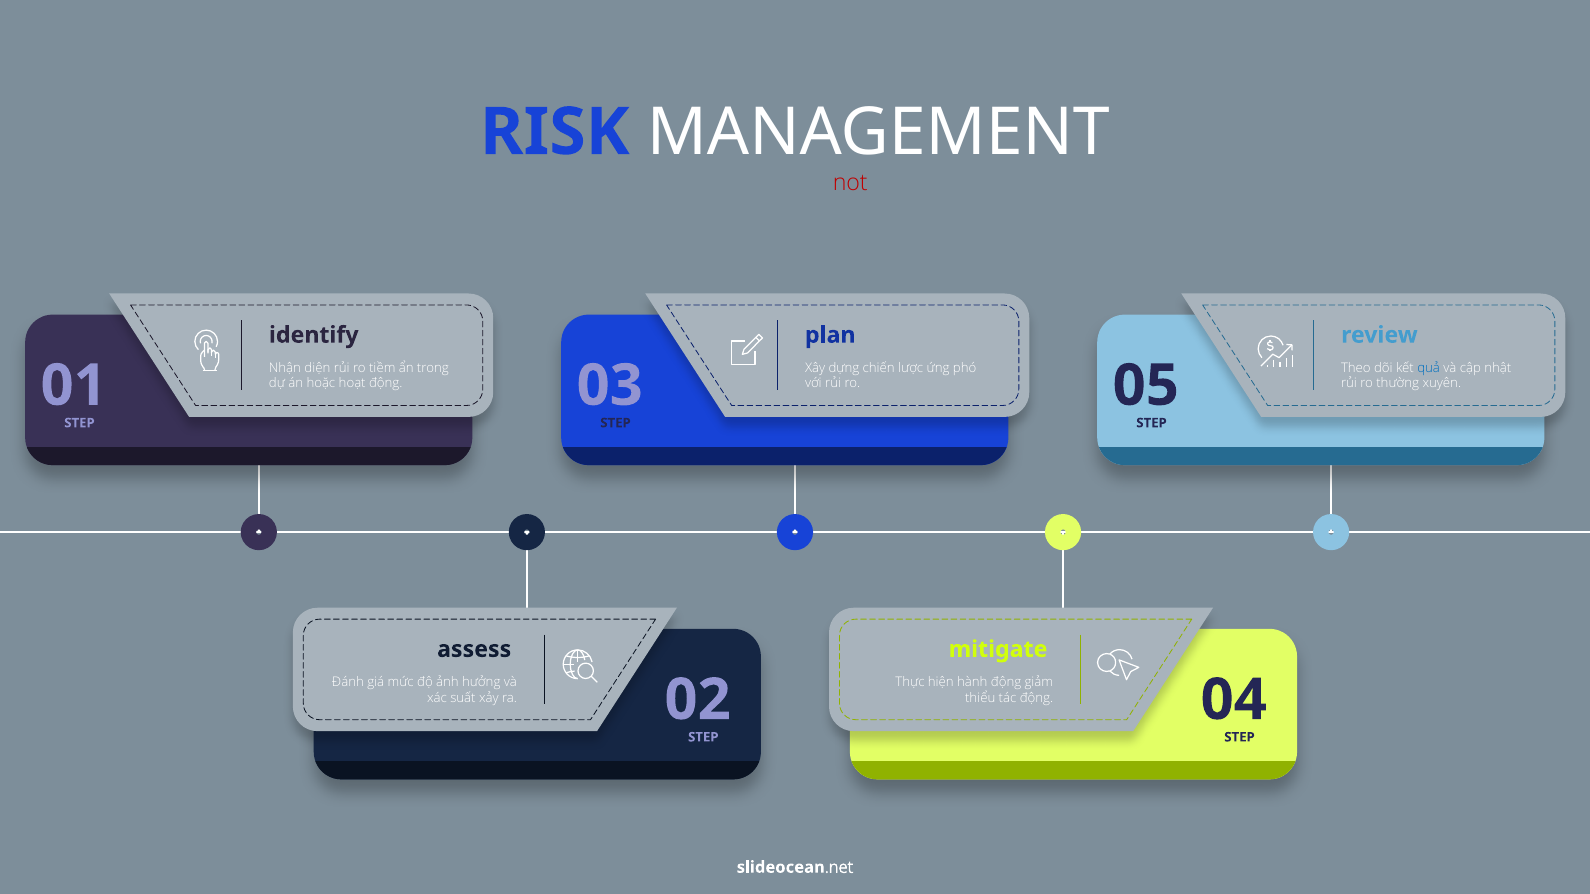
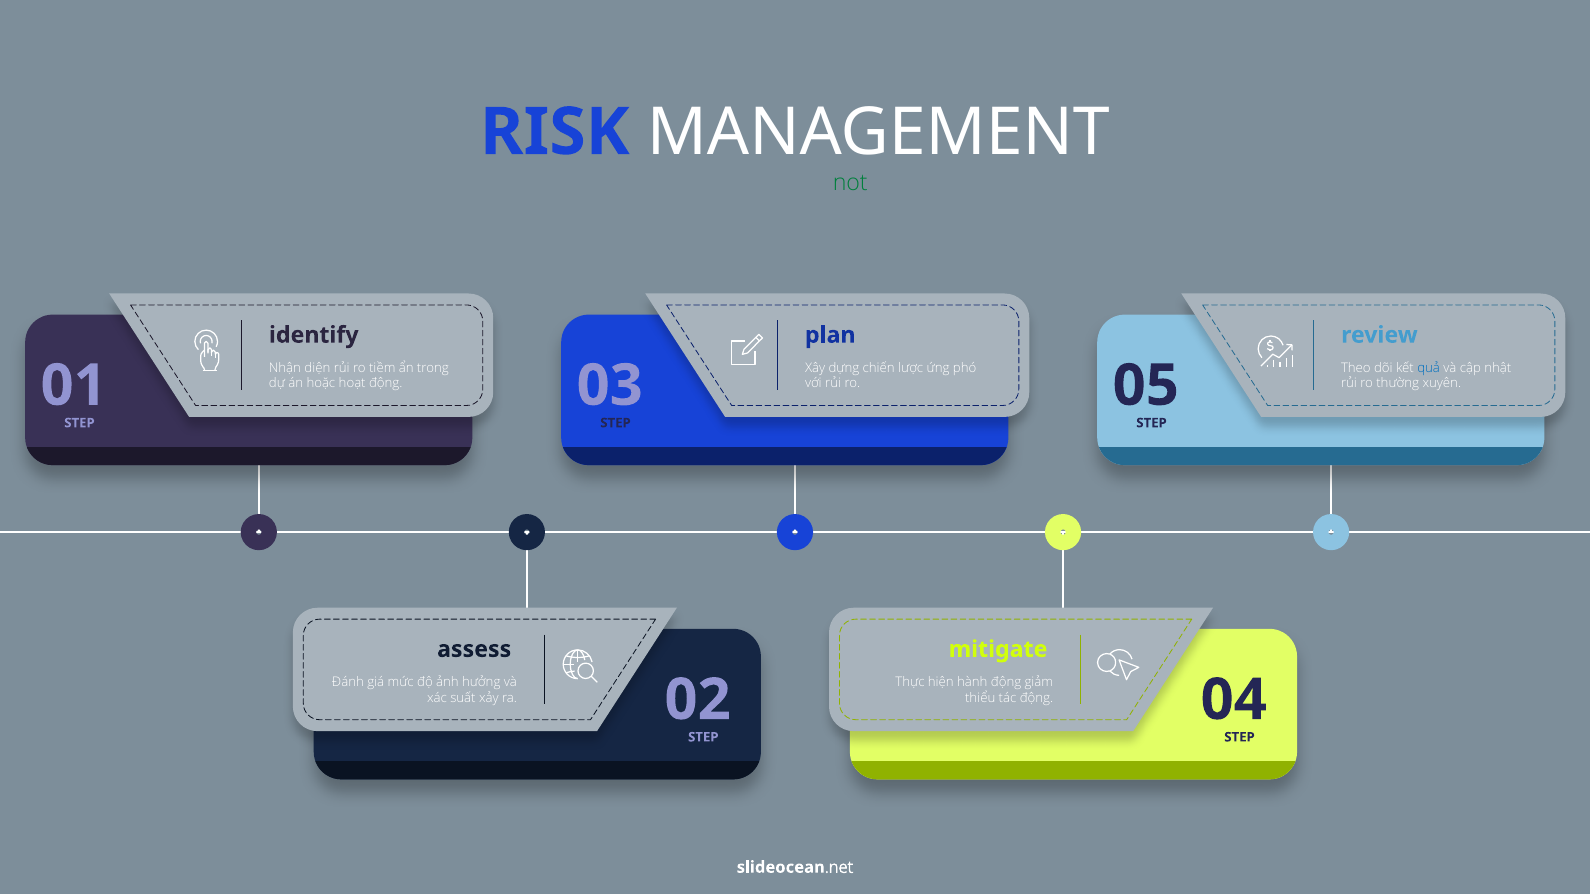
not colour: red -> green
